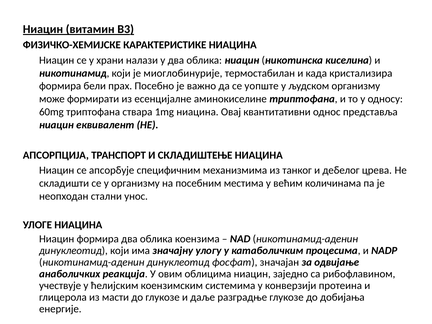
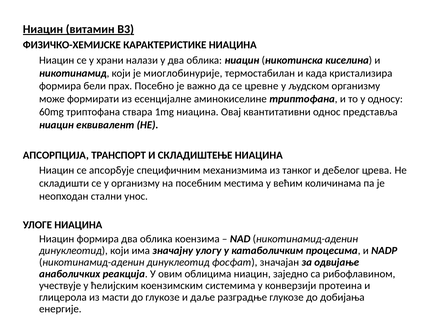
уопште: уопште -> цревне
